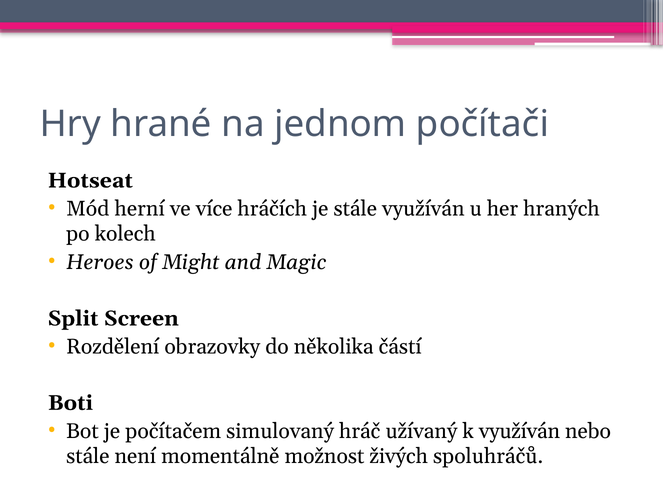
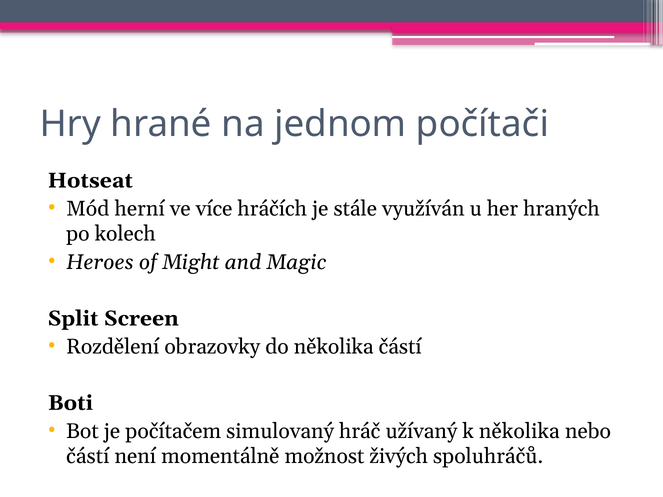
k využíván: využíván -> několika
stále at (88, 457): stále -> částí
